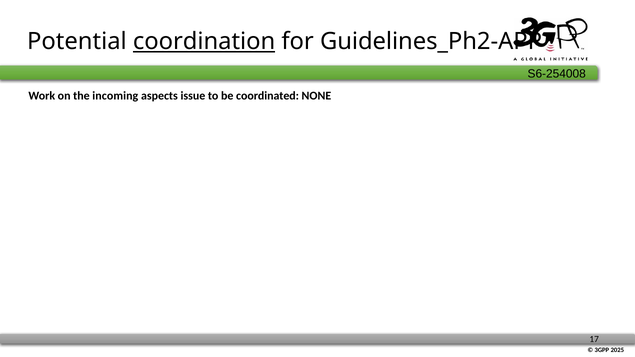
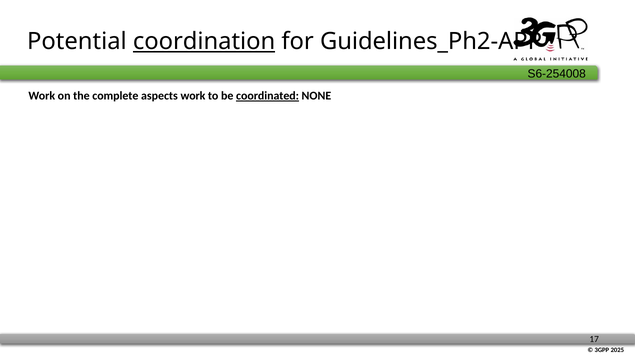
incoming: incoming -> complete
aspects issue: issue -> work
coordinated underline: none -> present
